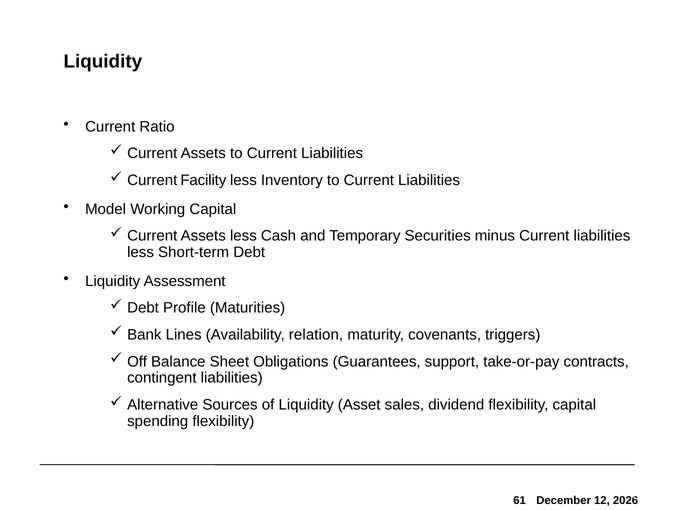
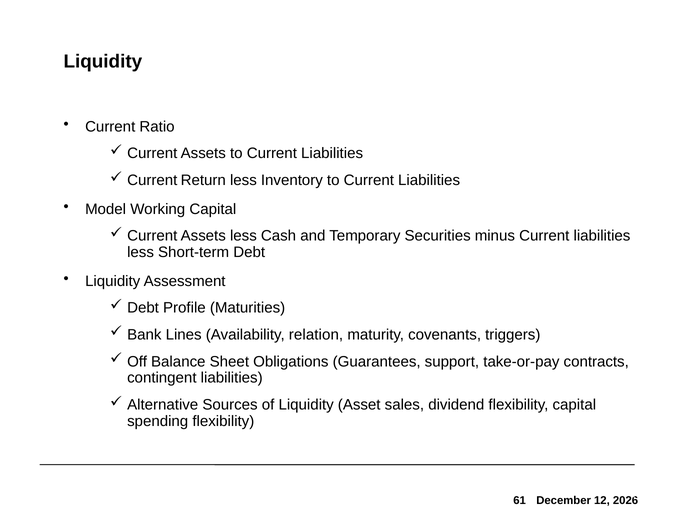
Facility: Facility -> Return
